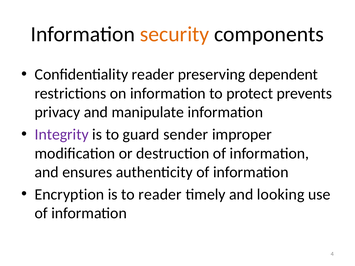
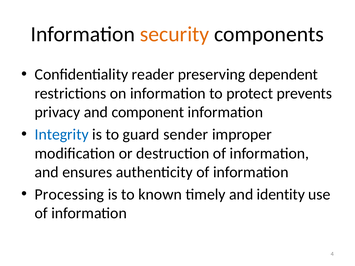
manipulate: manipulate -> component
Integrity colour: purple -> blue
Encryption: Encryption -> Processing
to reader: reader -> known
looking: looking -> identity
